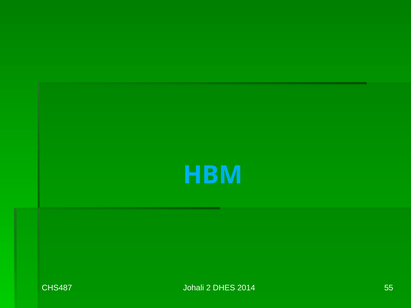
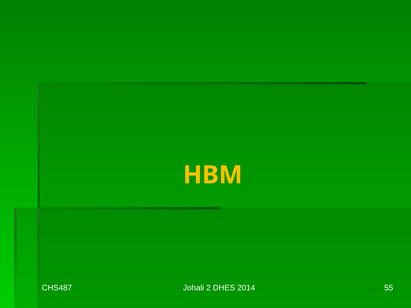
HBM colour: light blue -> yellow
